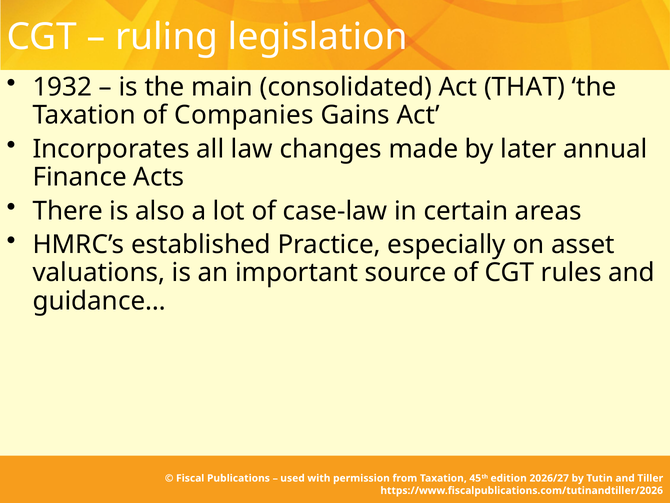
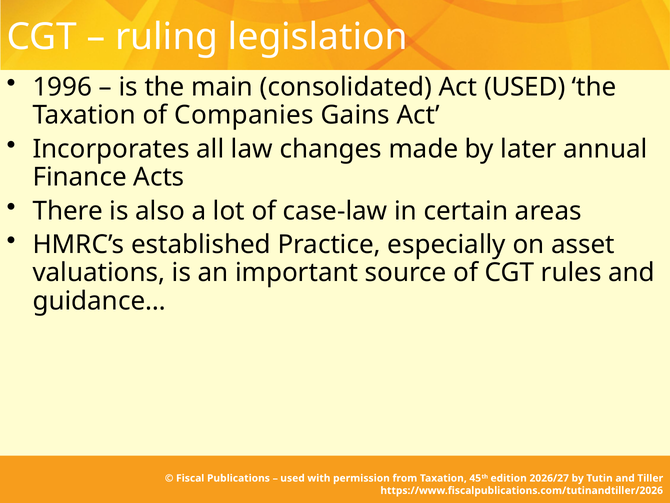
1932: 1932 -> 1996
Act THAT: THAT -> USED
